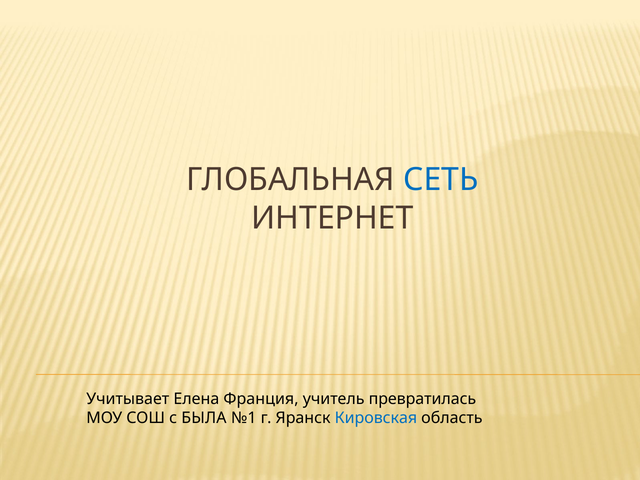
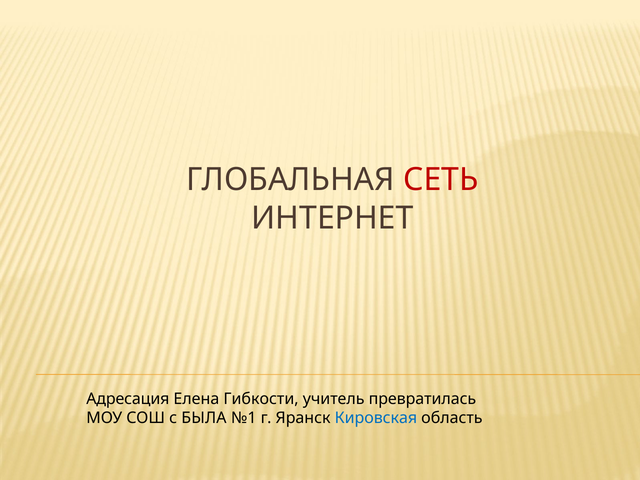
СЕТЬ colour: blue -> red
Учитывает: Учитывает -> Адресация
Франция: Франция -> Гибкости
